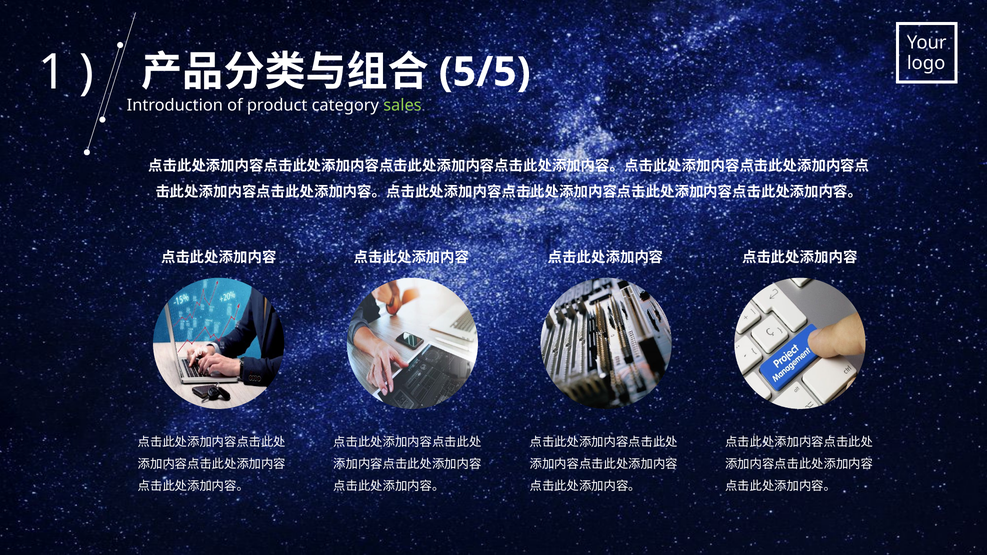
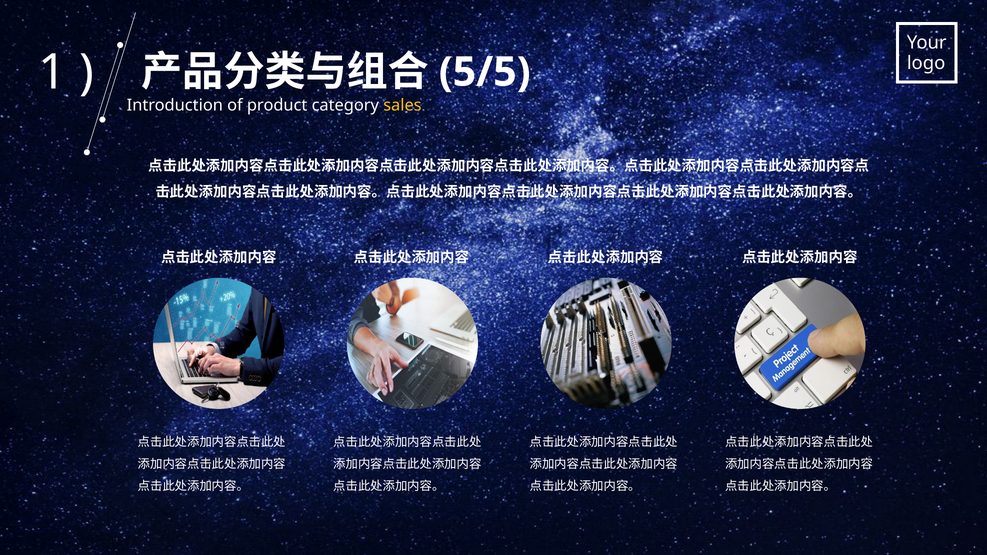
sales colour: light green -> yellow
